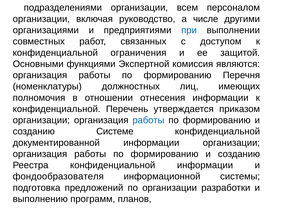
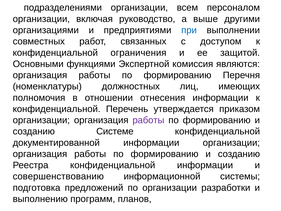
числе: числе -> выше
работы at (148, 120) colour: blue -> purple
фондообразователя: фондообразователя -> совершенствованию
